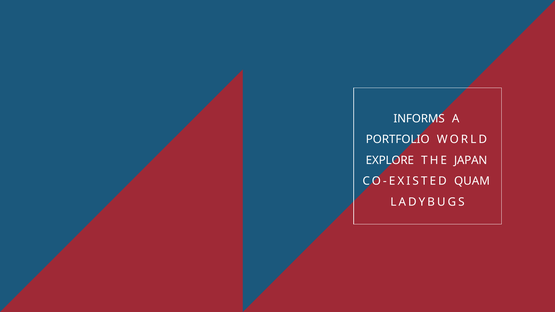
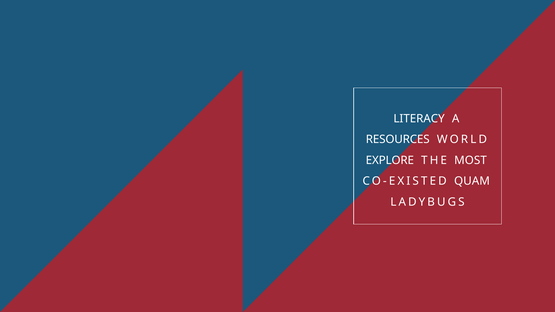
INFORMS: INFORMS -> LITERACY
PORTFOLIO: PORTFOLIO -> RESOURCES
JAPAN: JAPAN -> MOST
